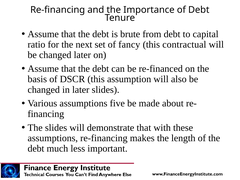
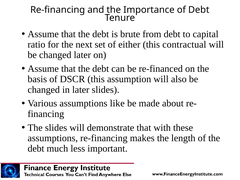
fancy: fancy -> either
five: five -> like
